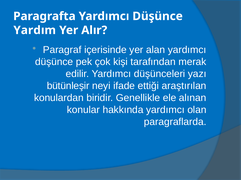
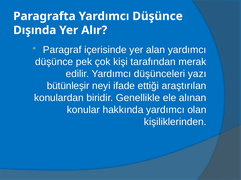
Yardım: Yardım -> Dışında
paragraflarda: paragraflarda -> kişiliklerinden
